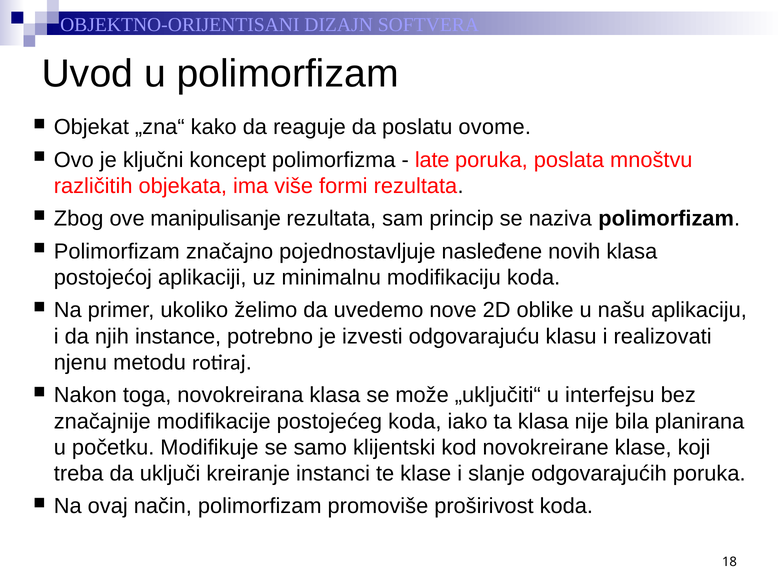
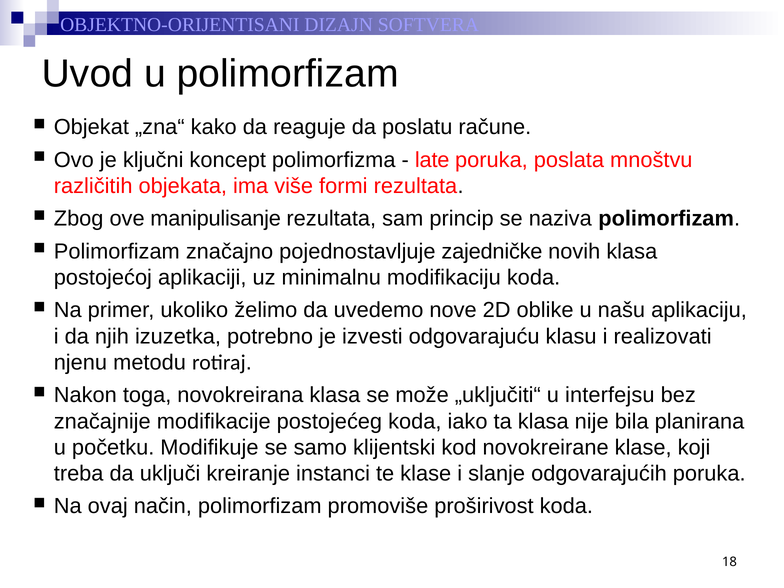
ovome: ovome -> račune
nasleđene: nasleđene -> zajedničke
instance: instance -> izuzetka
